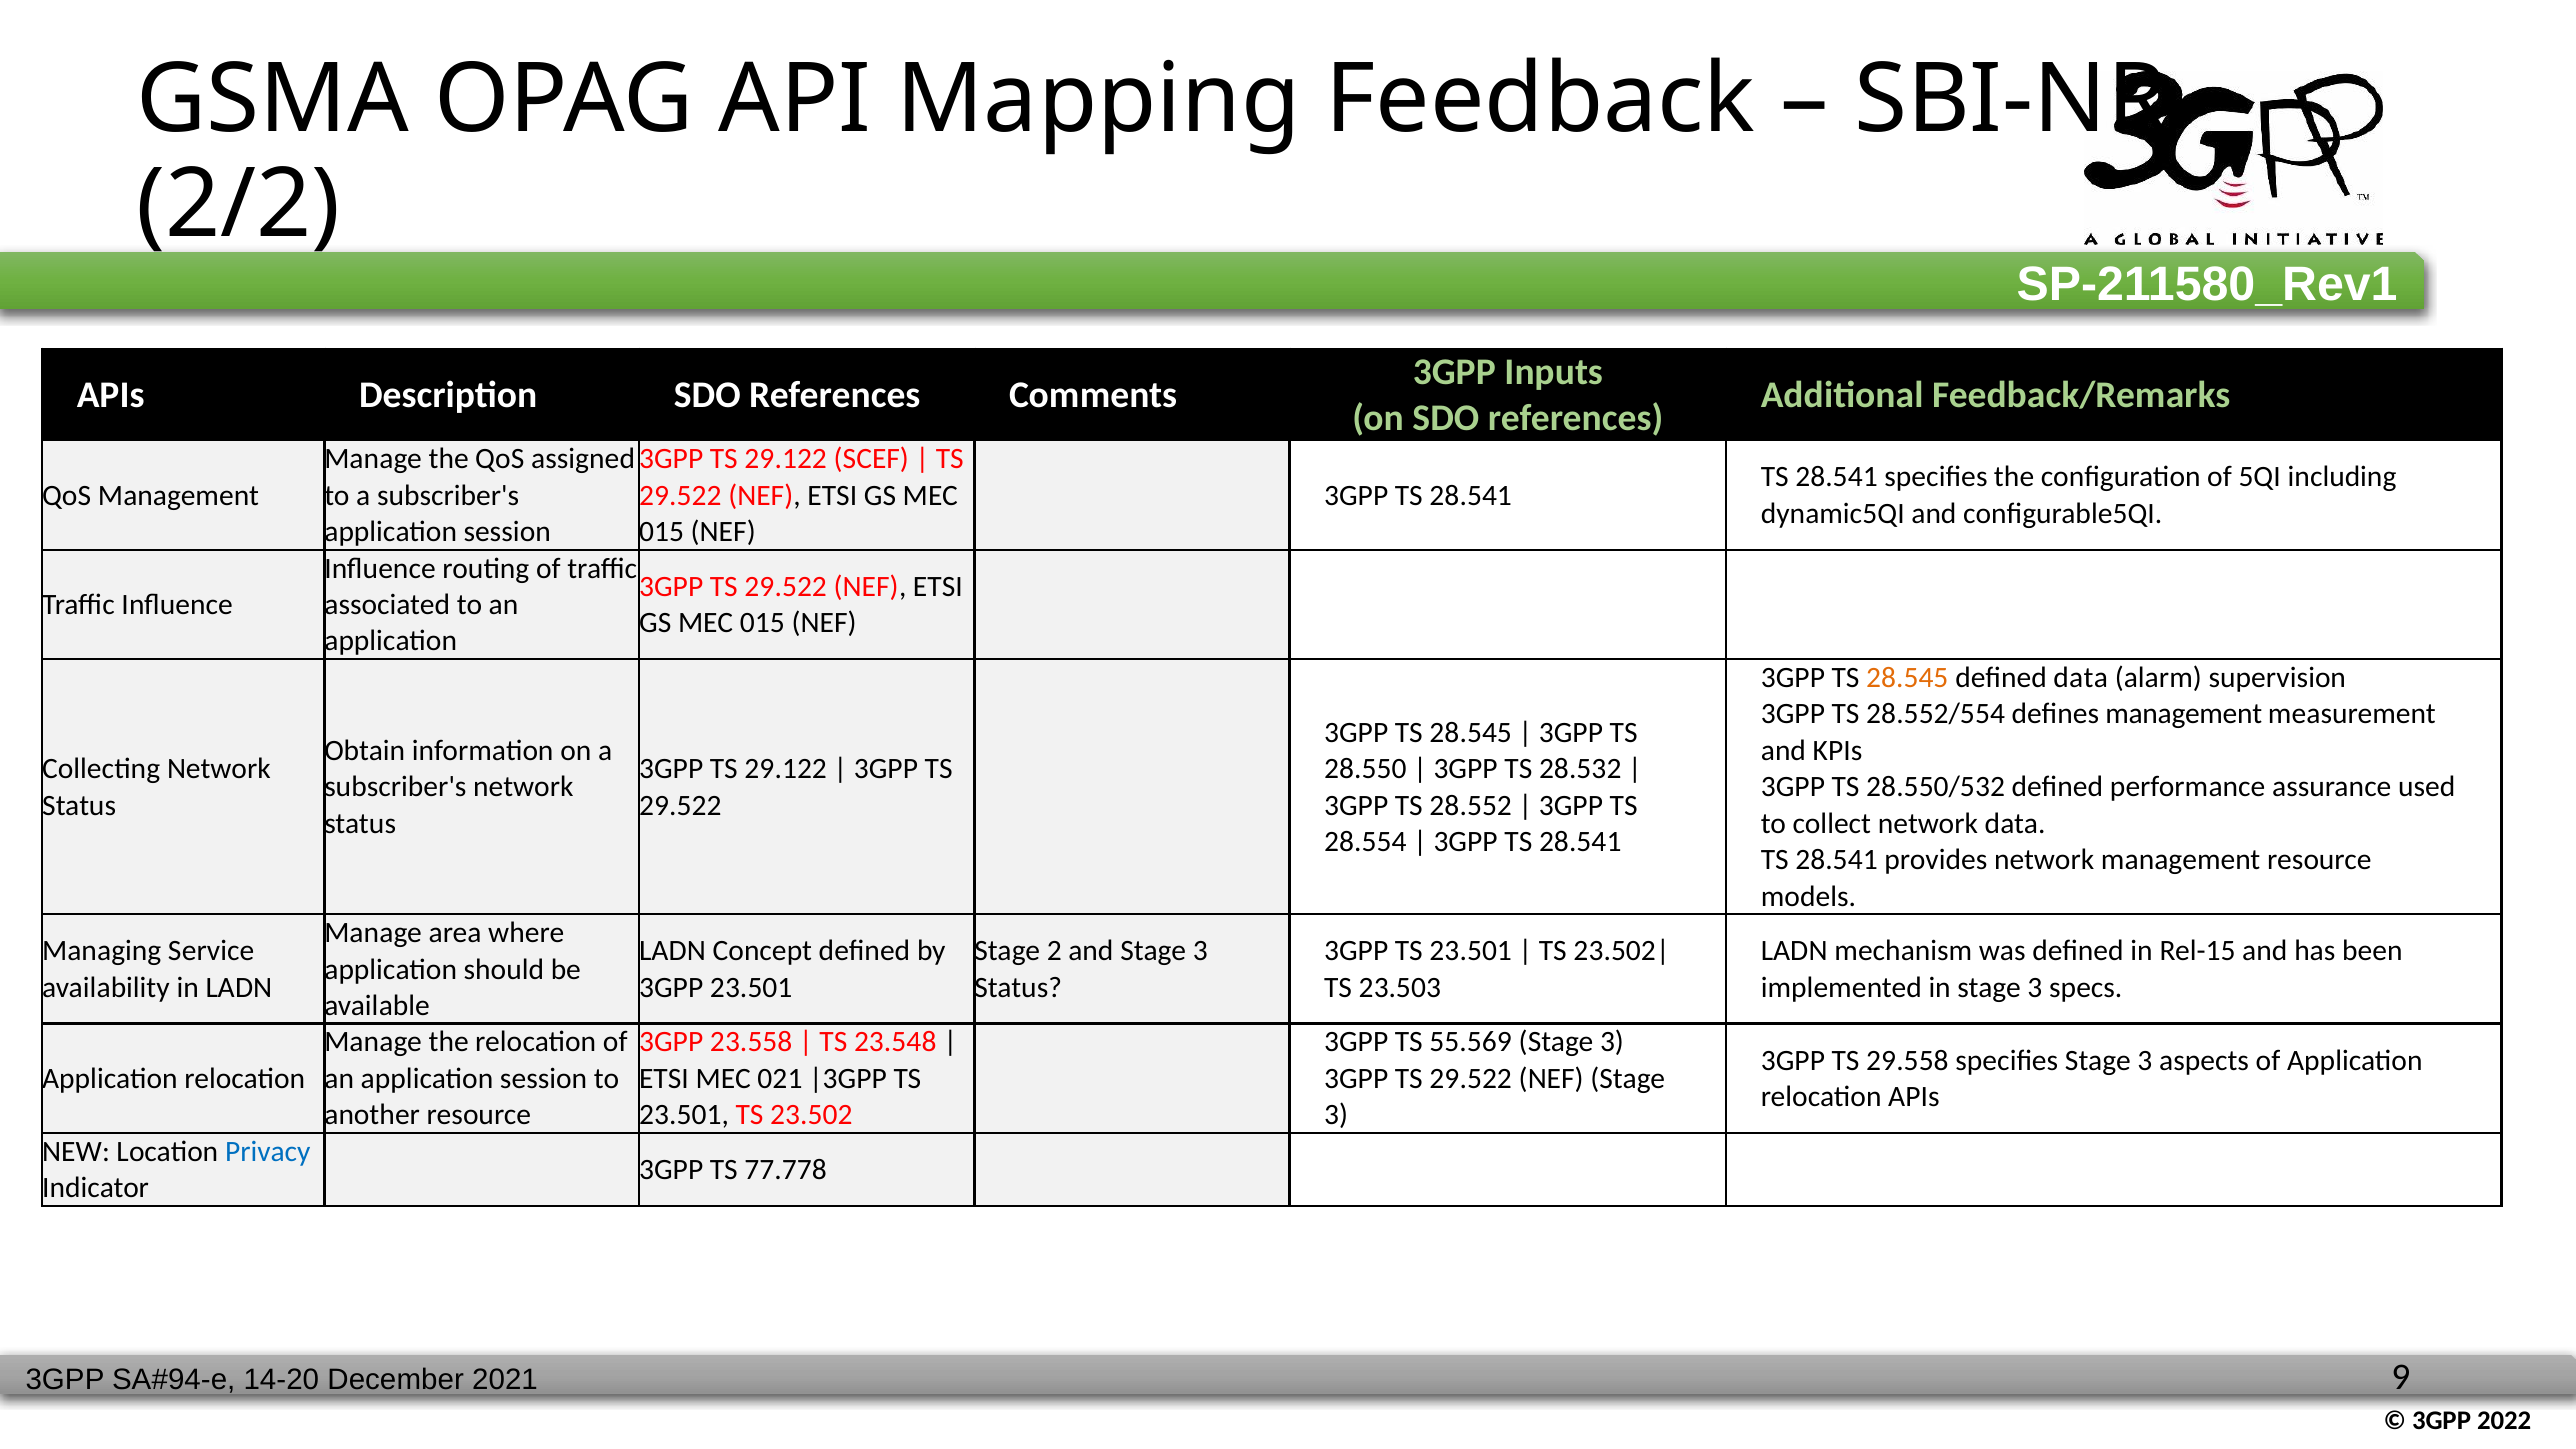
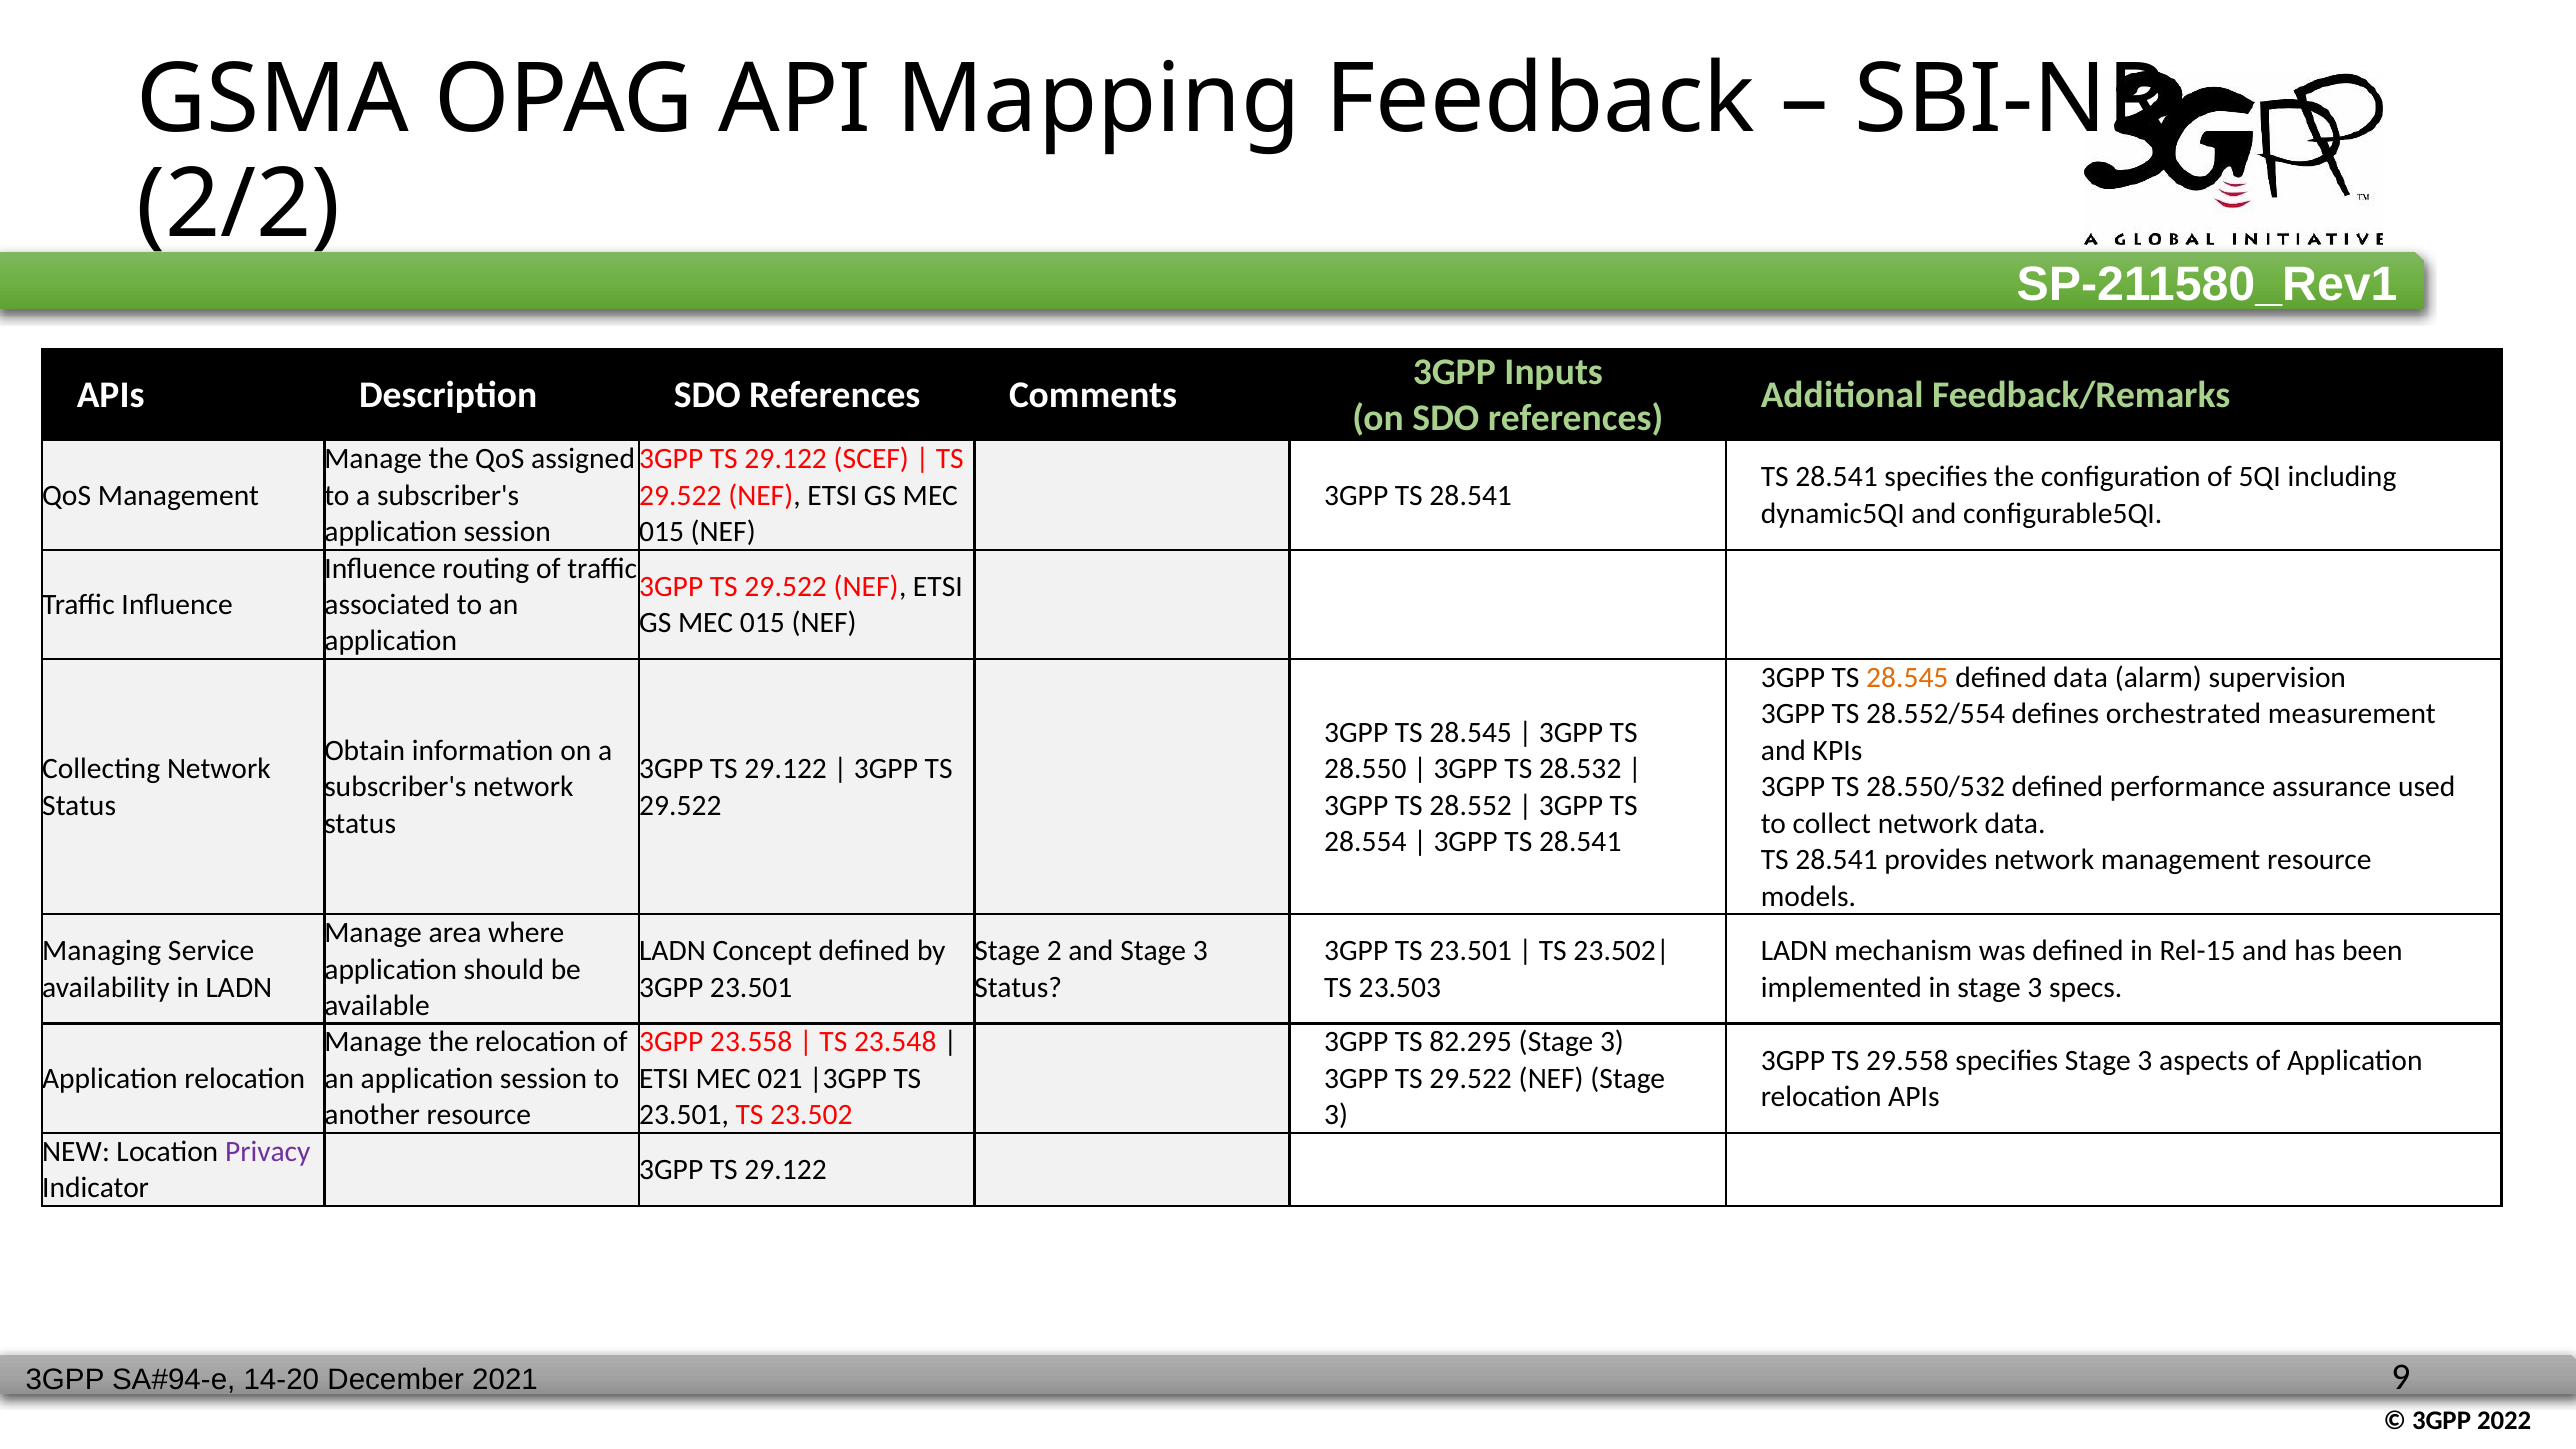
defines management: management -> orchestrated
55.569: 55.569 -> 82.295
Privacy colour: blue -> purple
77.778 at (786, 1170): 77.778 -> 29.122
